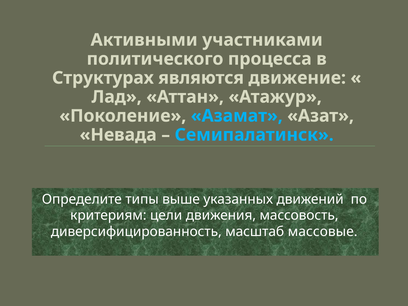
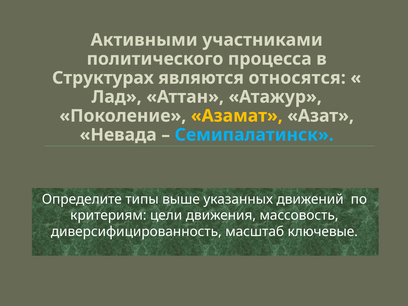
движение: движение -> относятся
Азамат colour: light blue -> yellow
массовые: массовые -> ключевые
